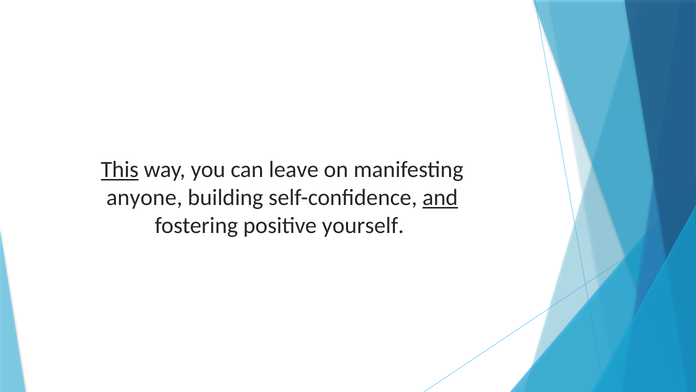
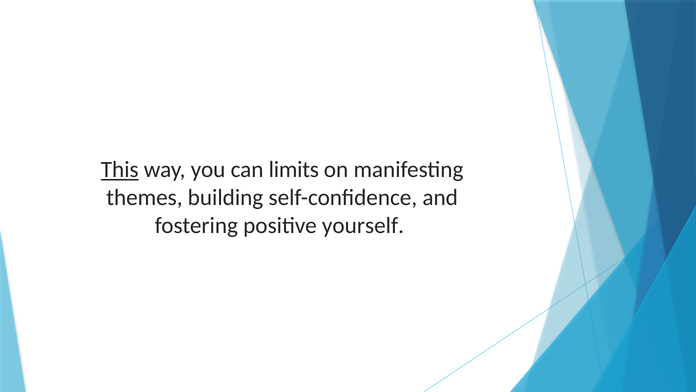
leave: leave -> limits
anyone: anyone -> themes
and underline: present -> none
